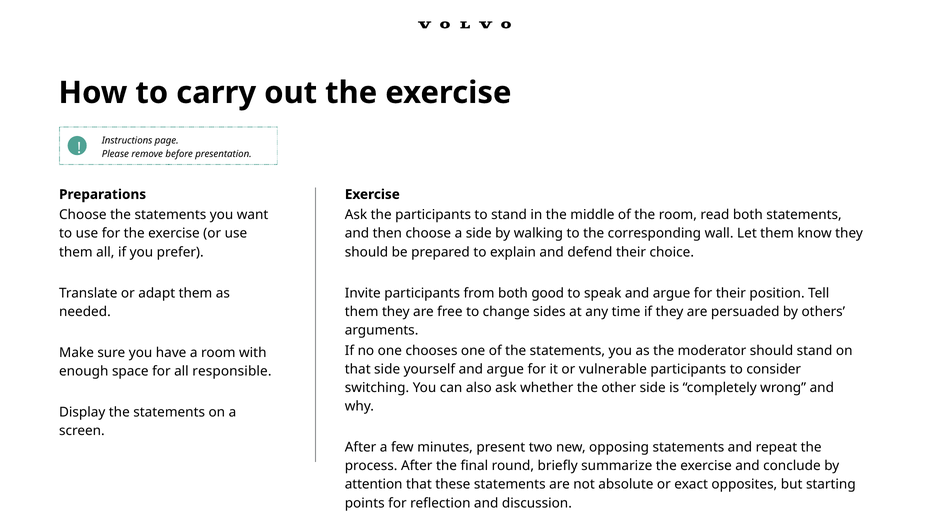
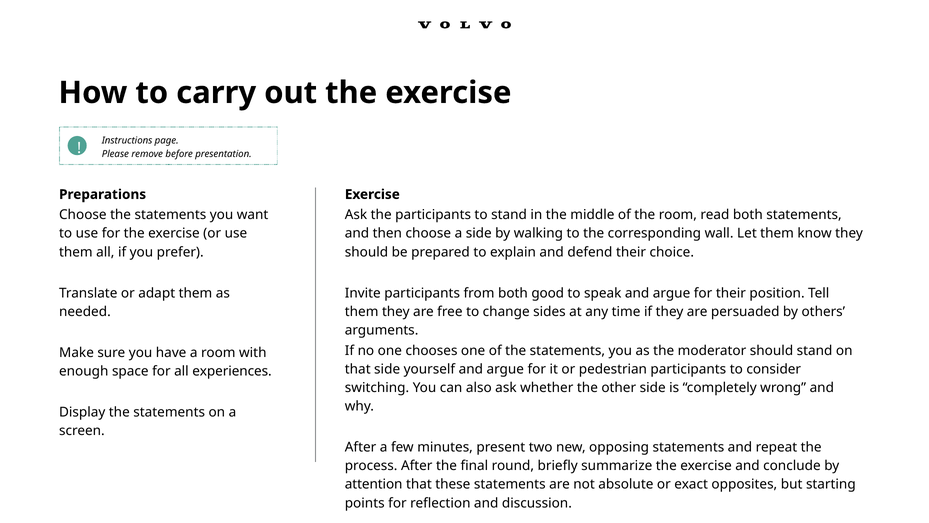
vulnerable: vulnerable -> pedestrian
responsible: responsible -> experiences
